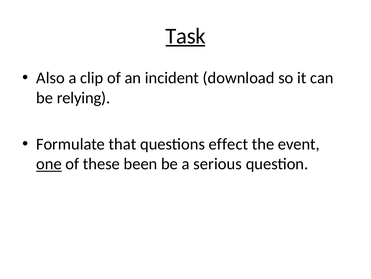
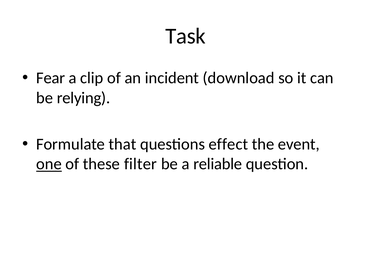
Task underline: present -> none
Also: Also -> Fear
been: been -> filter
serious: serious -> reliable
